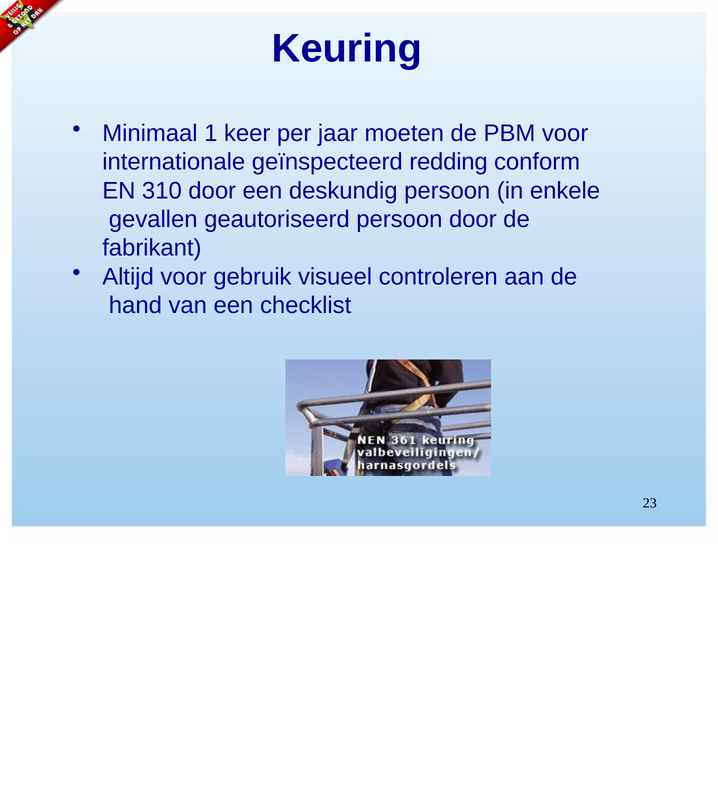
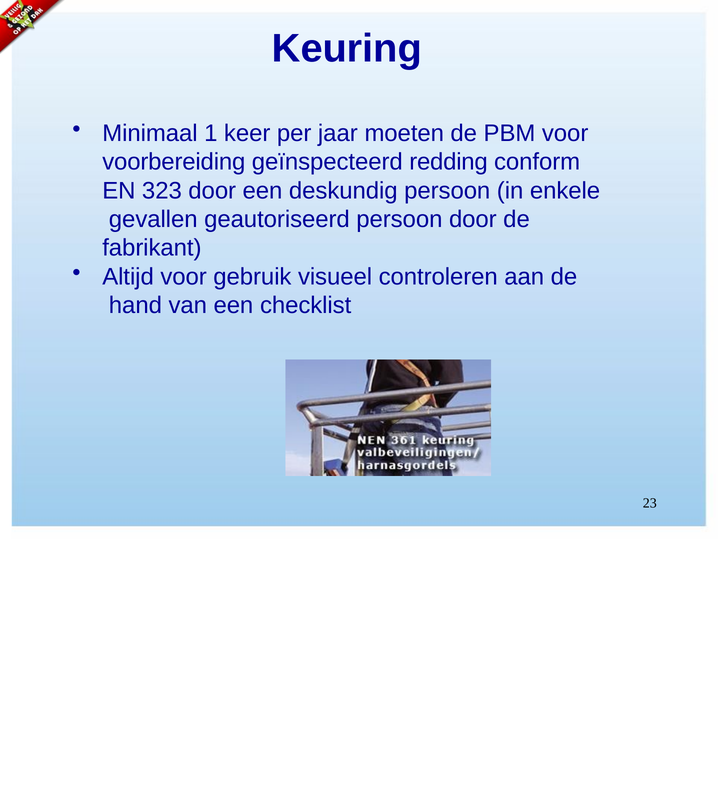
internationale: internationale -> voorbereiding
310: 310 -> 323
